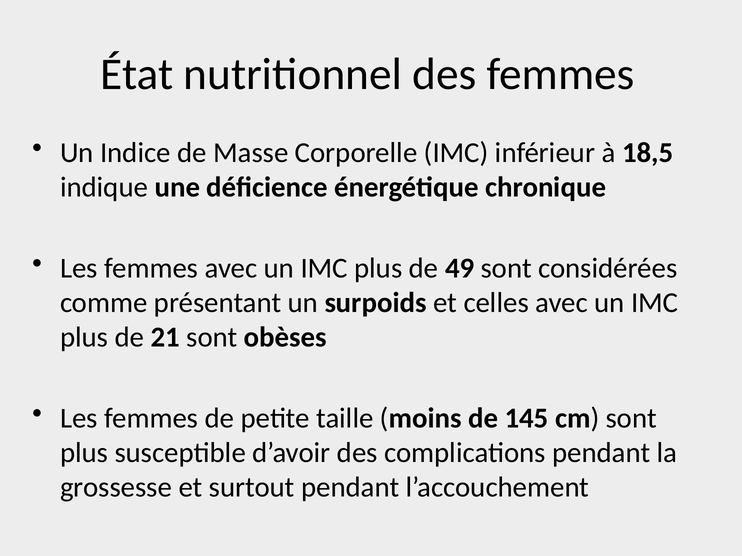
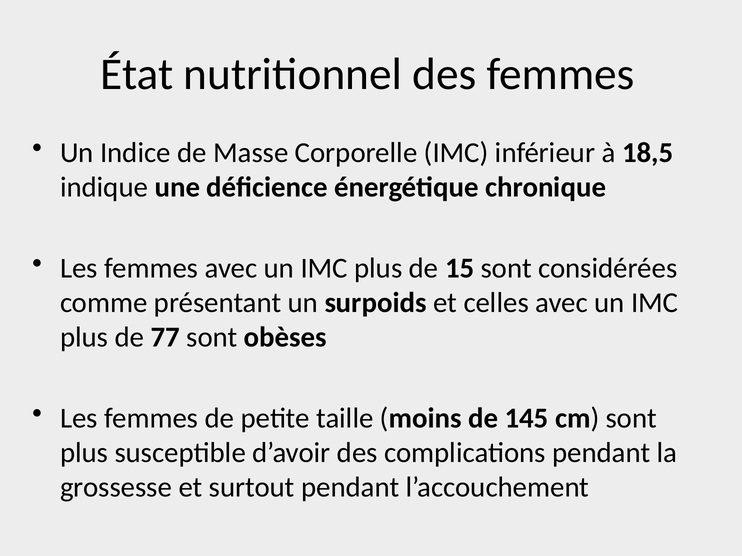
49: 49 -> 15
21: 21 -> 77
